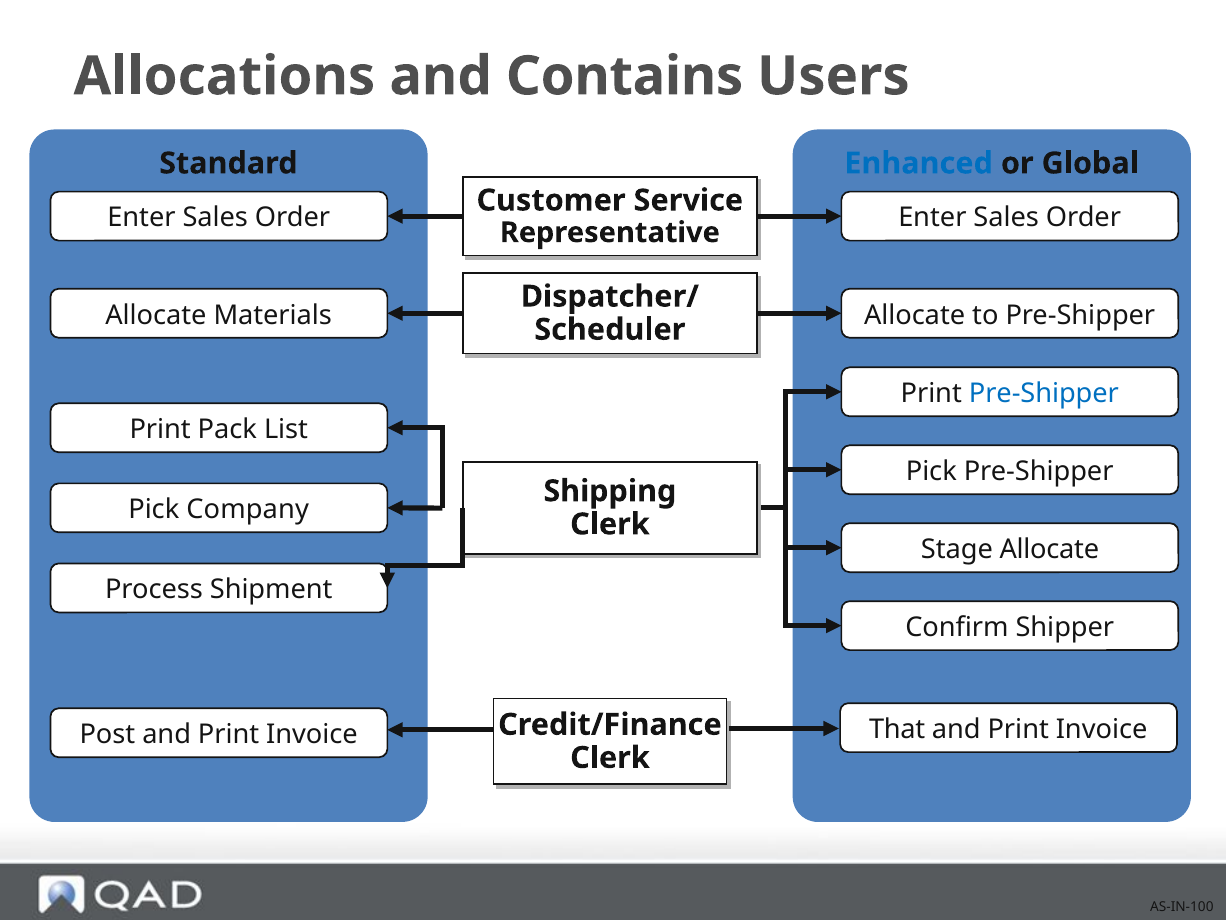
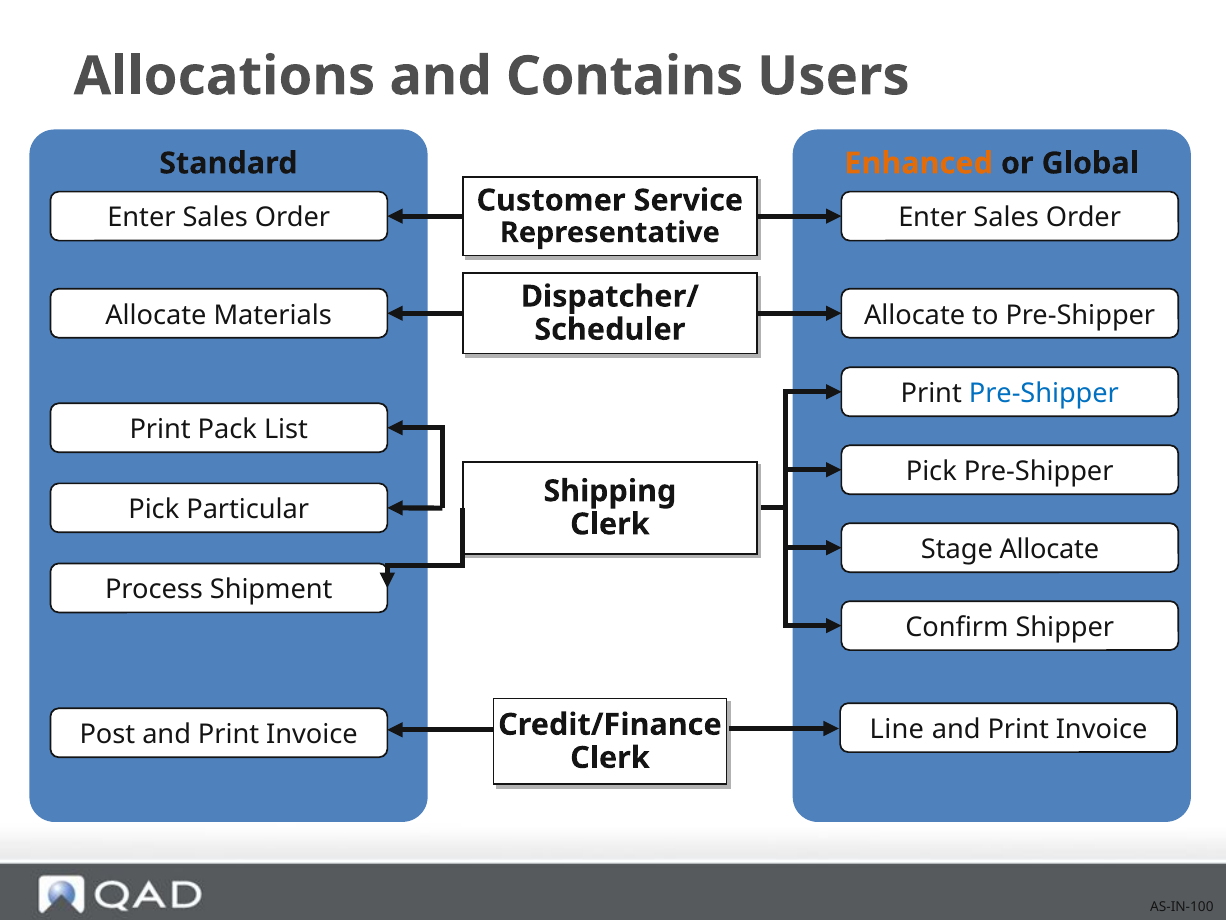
Enhanced colour: blue -> orange
Company: Company -> Particular
That: That -> Line
